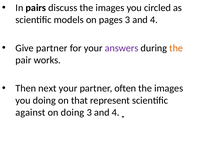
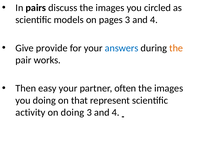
Give partner: partner -> provide
answers colour: purple -> blue
next: next -> easy
against: against -> activity
